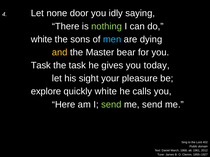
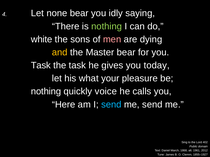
none door: door -> bear
men colour: light blue -> pink
sight: sight -> what
explore at (46, 92): explore -> nothing
quickly white: white -> voice
send at (111, 105) colour: light green -> light blue
